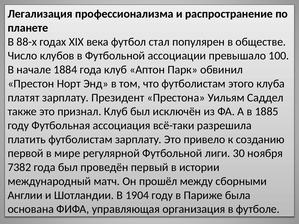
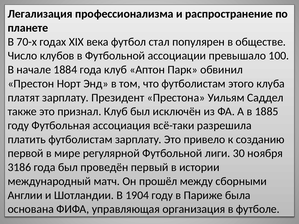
88-х: 88-х -> 70-х
7382: 7382 -> 3186
